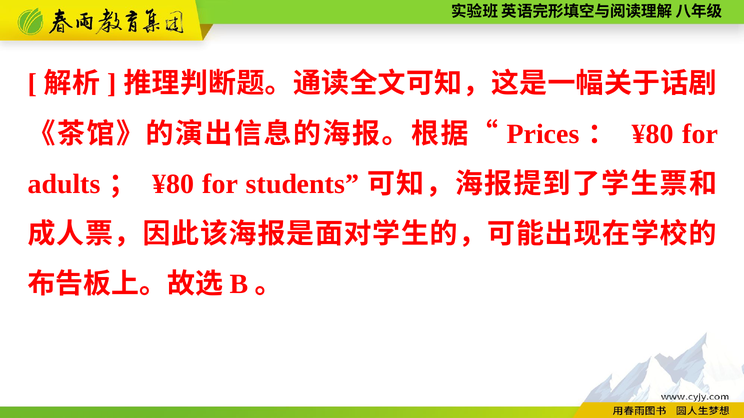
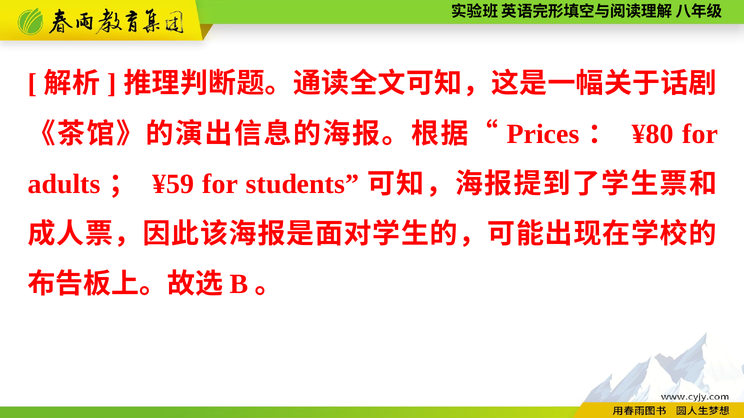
¥80 at (173, 184): ¥80 -> ¥59
